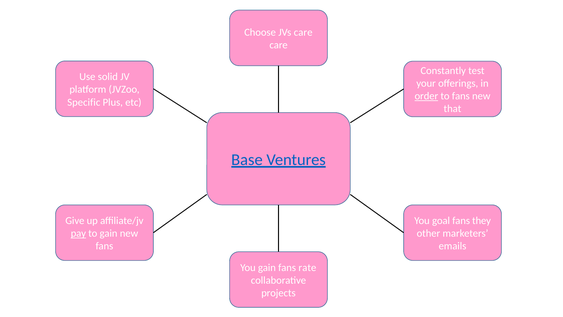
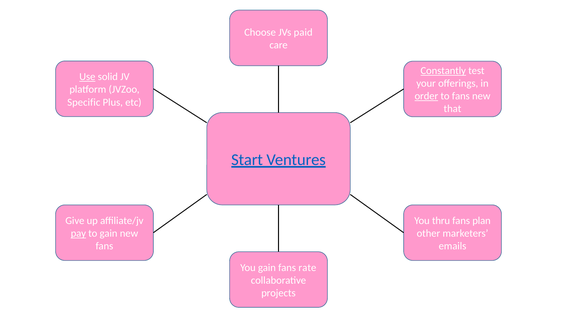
JVs care: care -> paid
Constantly underline: none -> present
Use underline: none -> present
Base: Base -> Start
goal: goal -> thru
they: they -> plan
